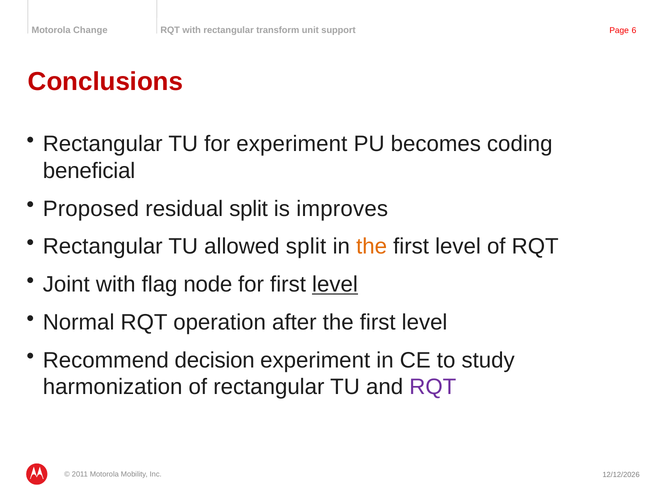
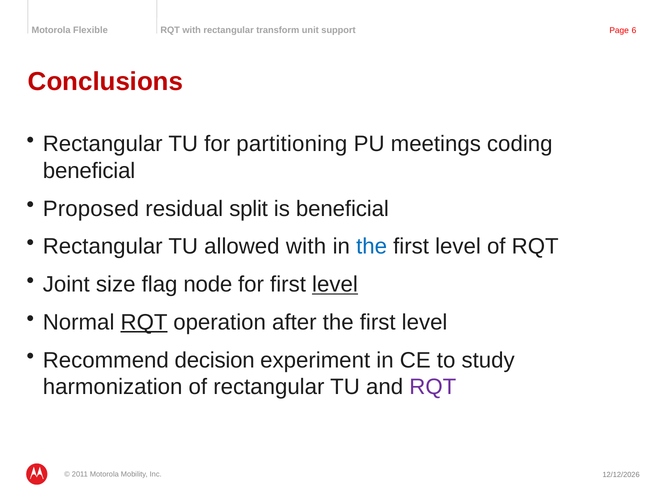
Change: Change -> Flexible
for experiment: experiment -> partitioning
becomes: becomes -> meetings
is improves: improves -> beneficial
allowed split: split -> with
the at (372, 246) colour: orange -> blue
Joint with: with -> size
RQT at (144, 322) underline: none -> present
